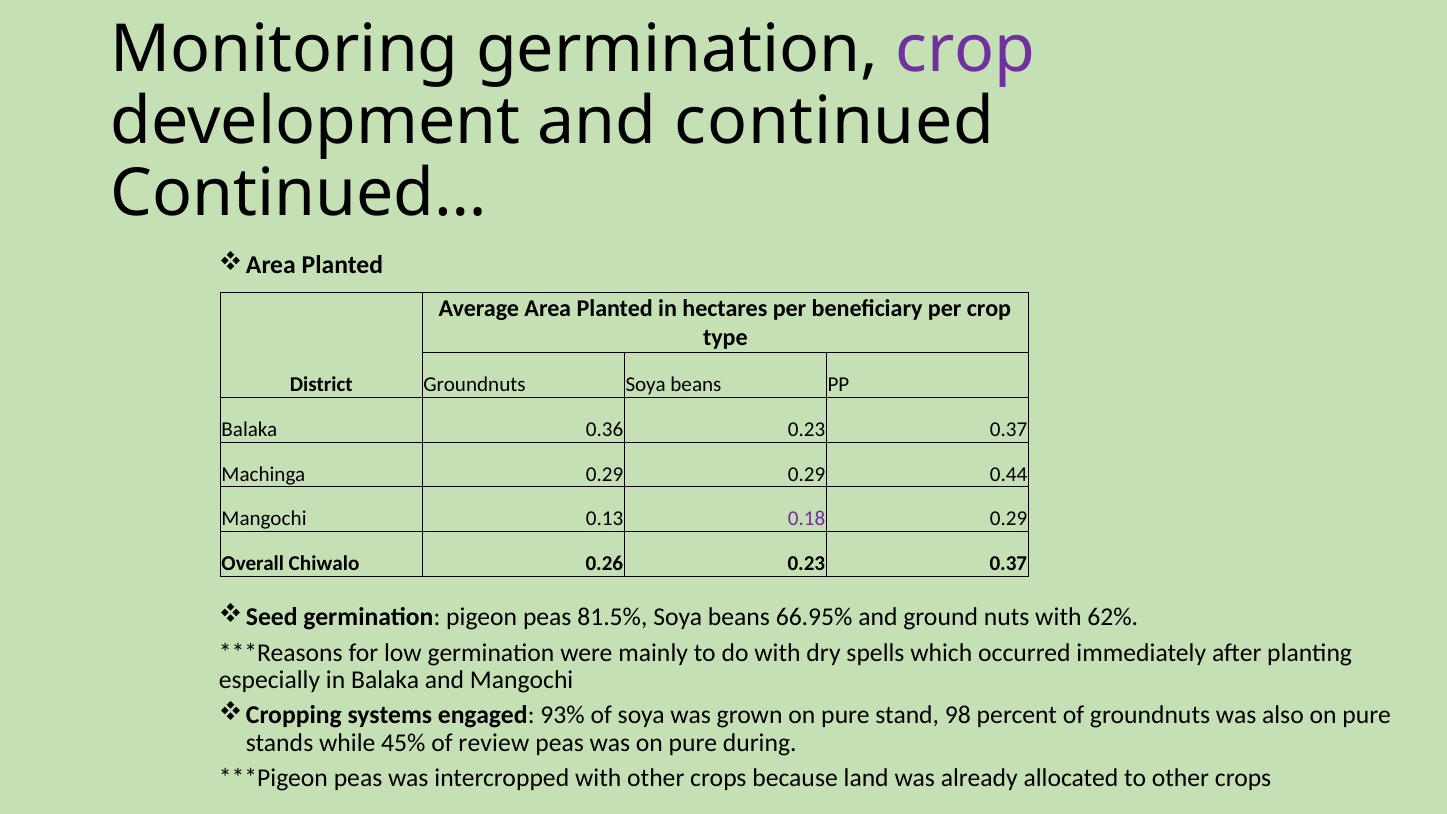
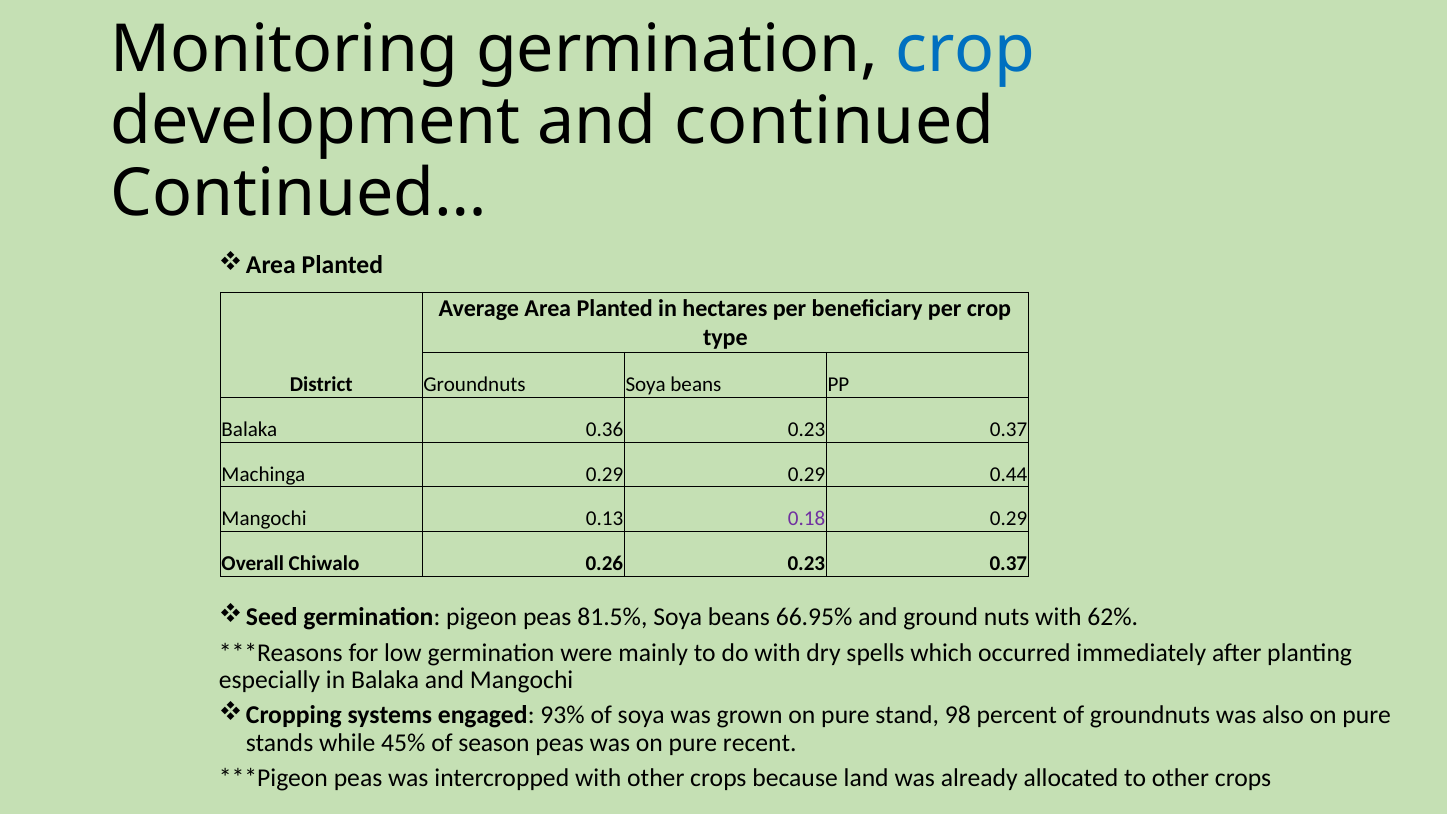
crop at (966, 50) colour: purple -> blue
review: review -> season
during: during -> recent
